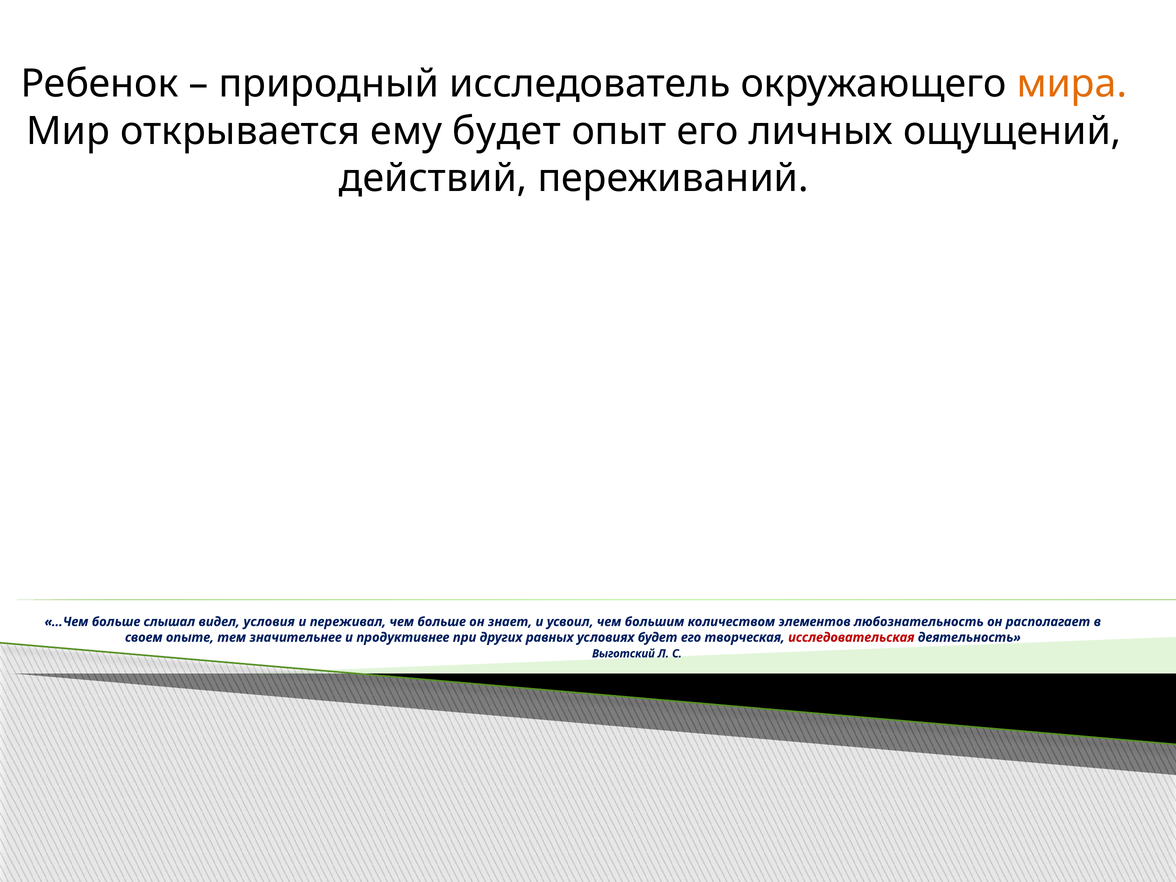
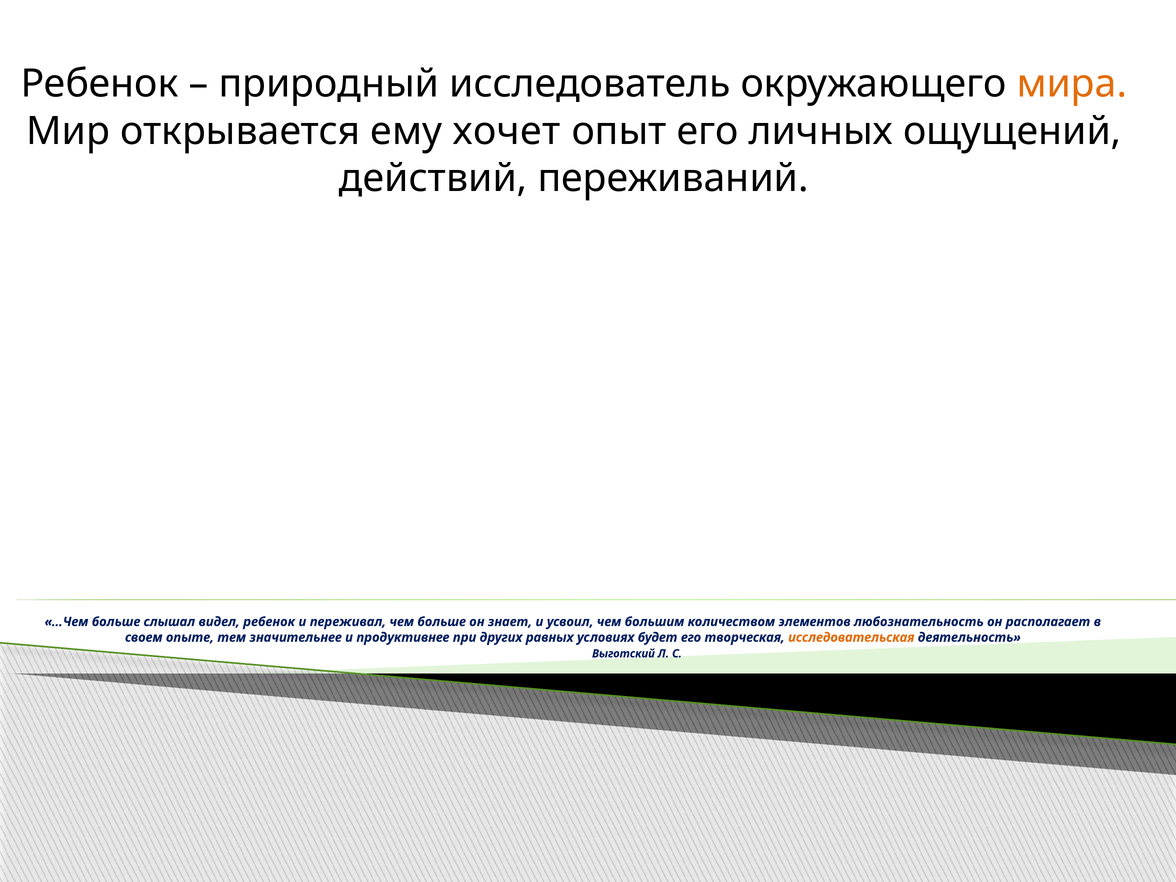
ему будет: будет -> хочет
видел условия: условия -> ребенок
исследовательская colour: red -> orange
